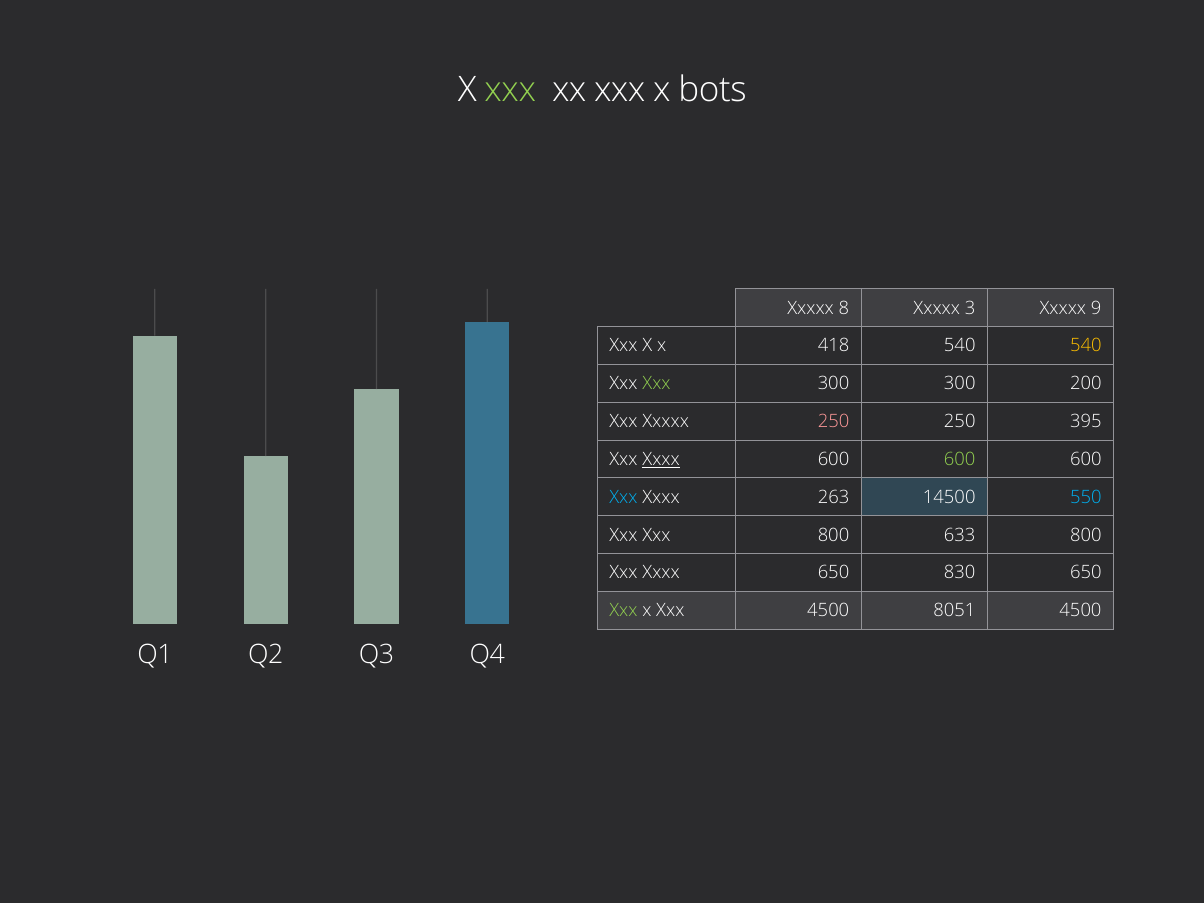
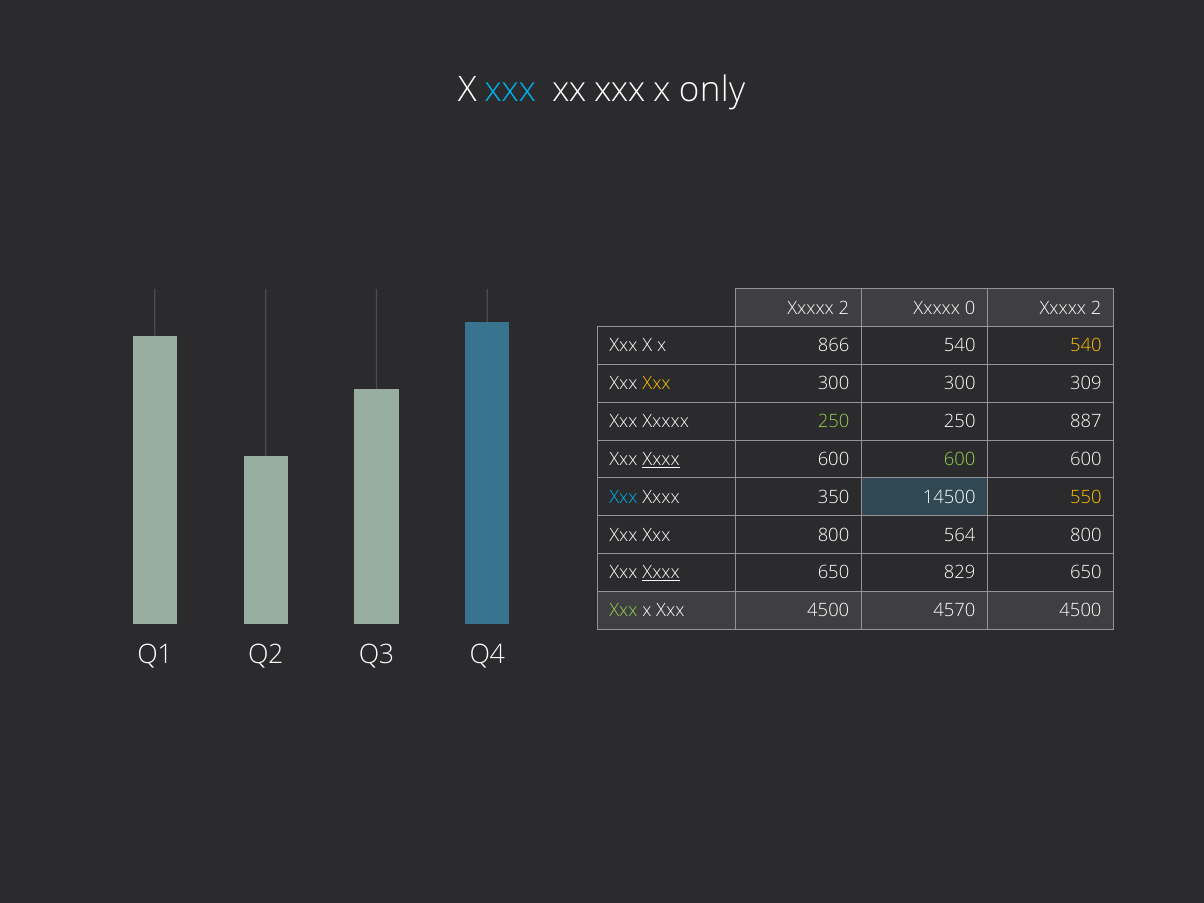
xxx at (510, 90) colour: light green -> light blue
bots: bots -> only
8 at (844, 308): 8 -> 2
3: 3 -> 0
9 at (1096, 308): 9 -> 2
418: 418 -> 866
Xxx at (656, 384) colour: light green -> yellow
200: 200 -> 309
250 at (834, 422) colour: pink -> light green
395: 395 -> 887
263: 263 -> 350
550 colour: light blue -> yellow
633: 633 -> 564
Xxxx at (661, 573) underline: none -> present
830: 830 -> 829
8051: 8051 -> 4570
